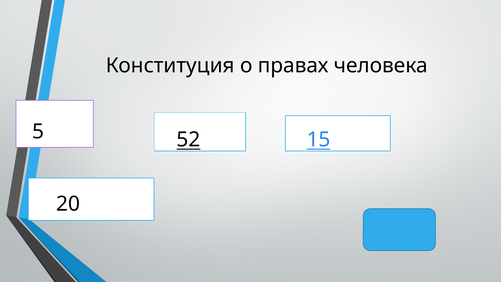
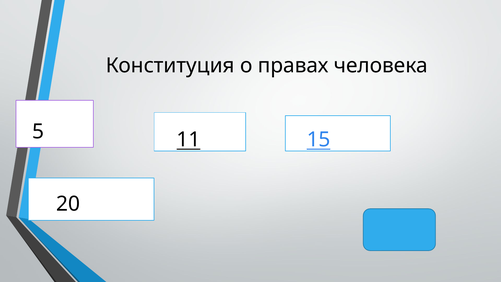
52: 52 -> 11
